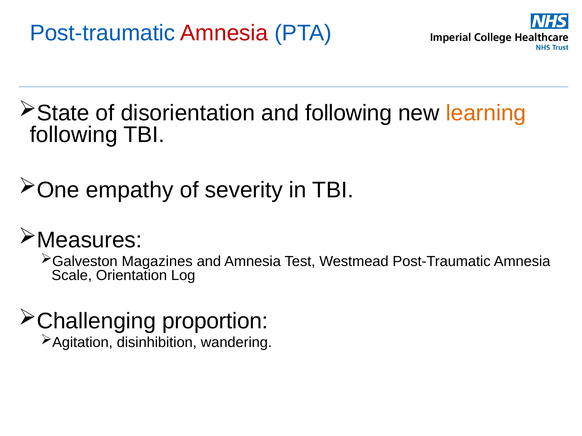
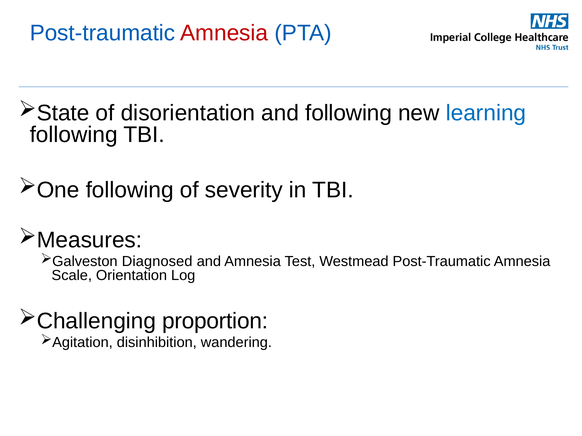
learning colour: orange -> blue
empathy at (130, 190): empathy -> following
Magazines: Magazines -> Diagnosed
